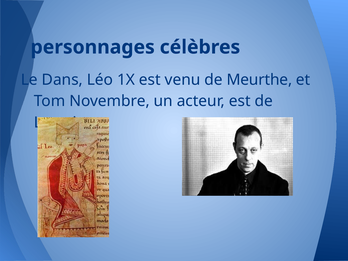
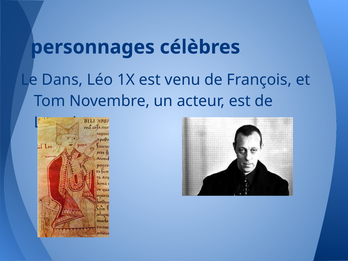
Meurthe: Meurthe -> François
